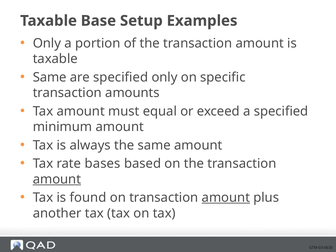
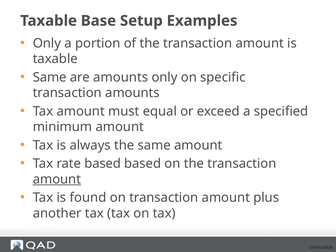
are specified: specified -> amounts
rate bases: bases -> based
amount at (226, 197) underline: present -> none
